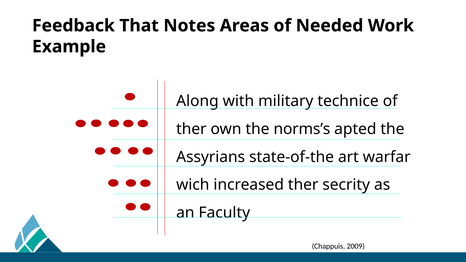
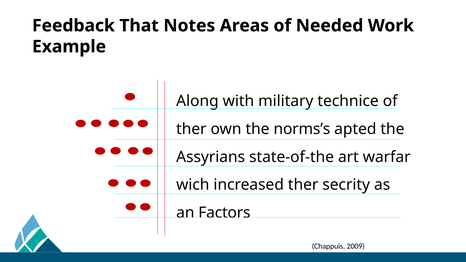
Faculty: Faculty -> Factors
